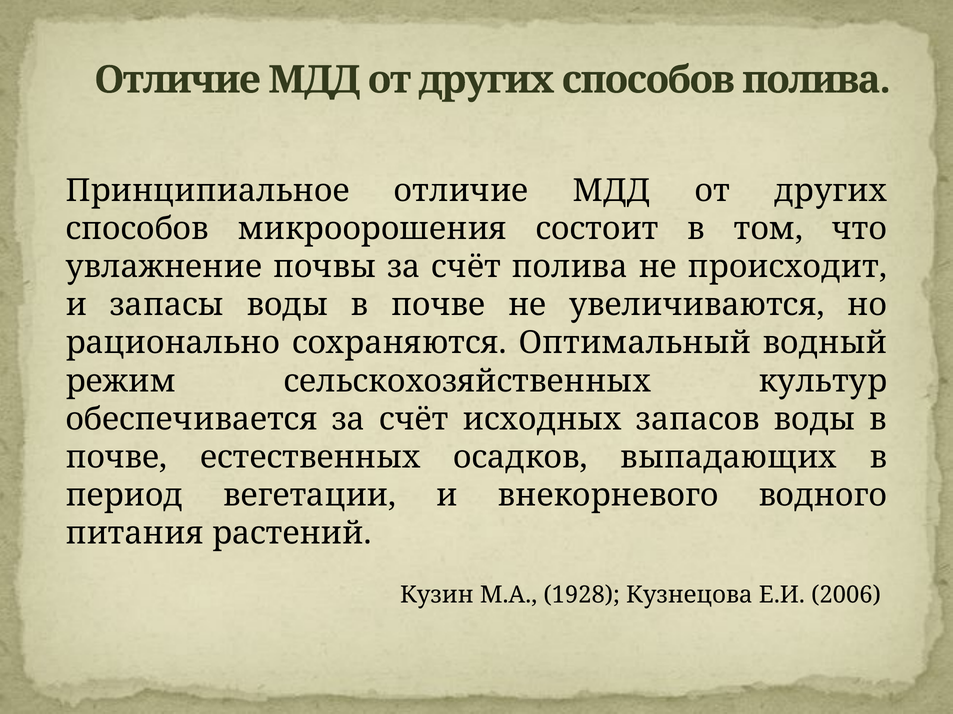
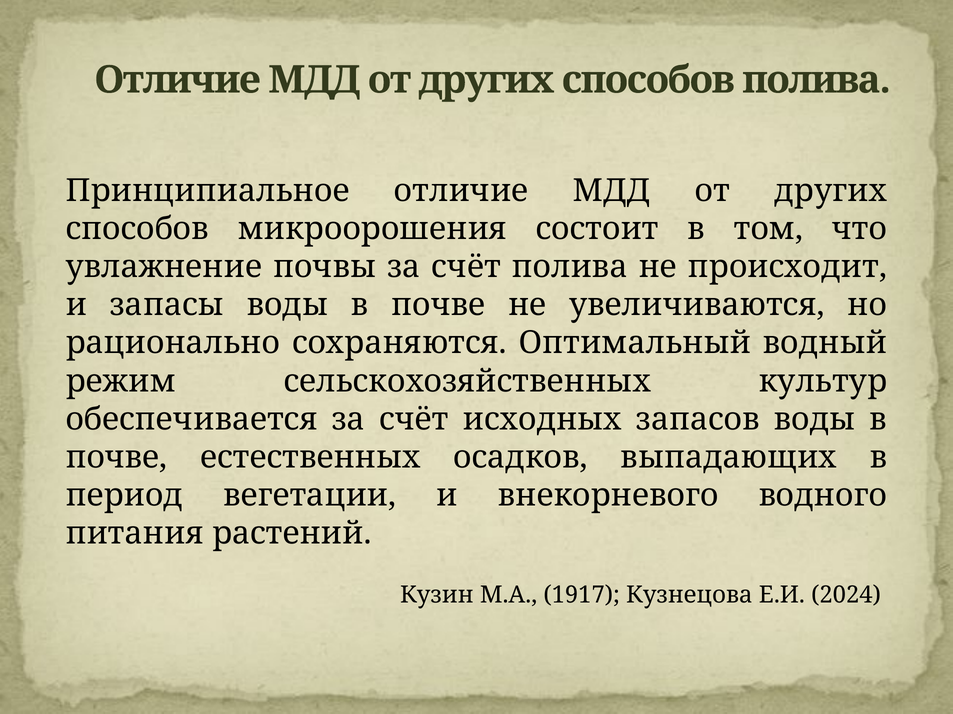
1928: 1928 -> 1917
2006: 2006 -> 2024
